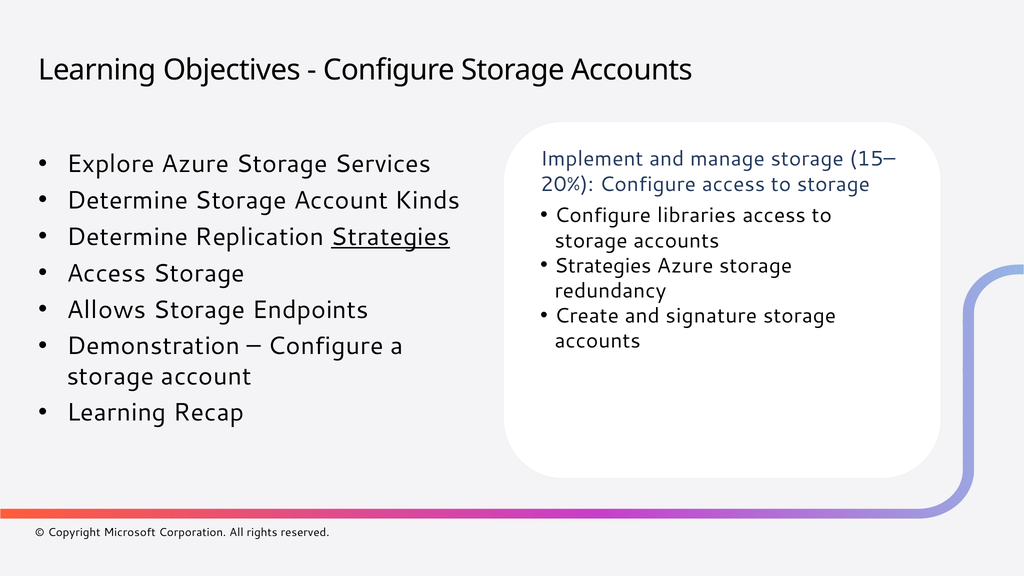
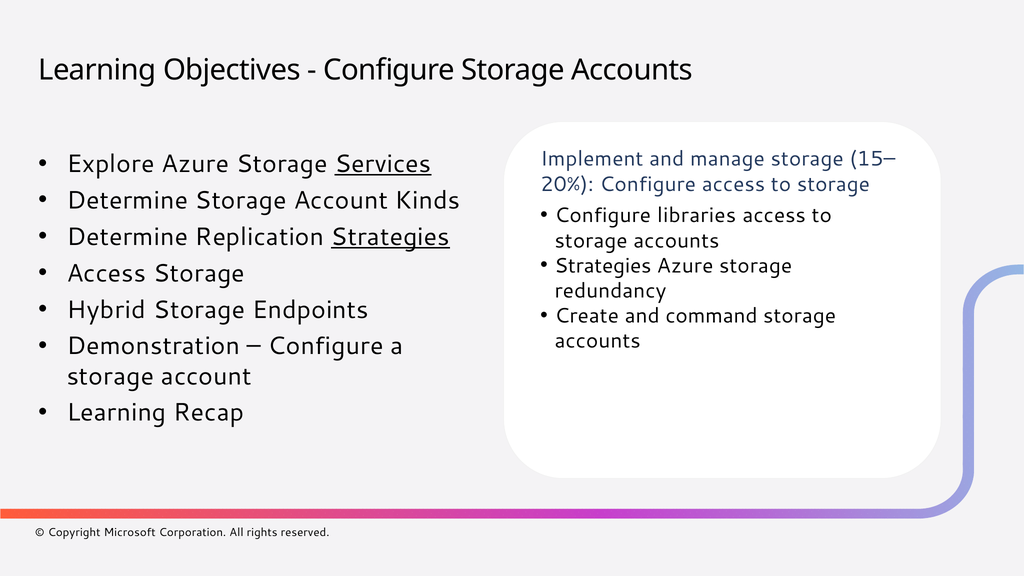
Services underline: none -> present
Allows: Allows -> Hybrid
signature: signature -> command
